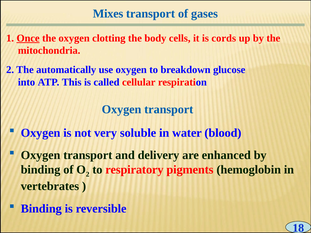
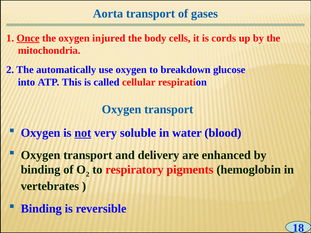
Mixes: Mixes -> Aorta
clotting: clotting -> injured
not underline: none -> present
